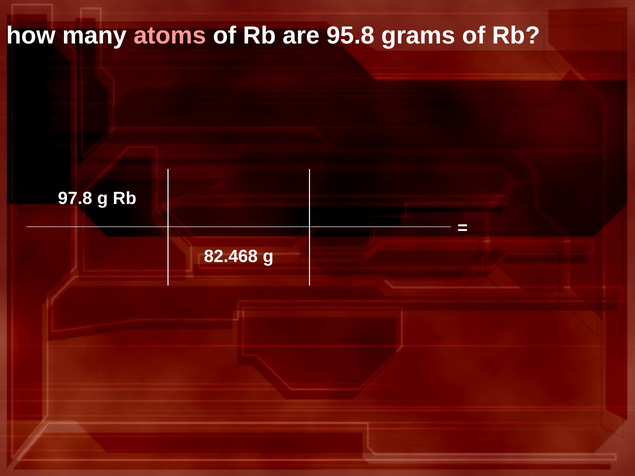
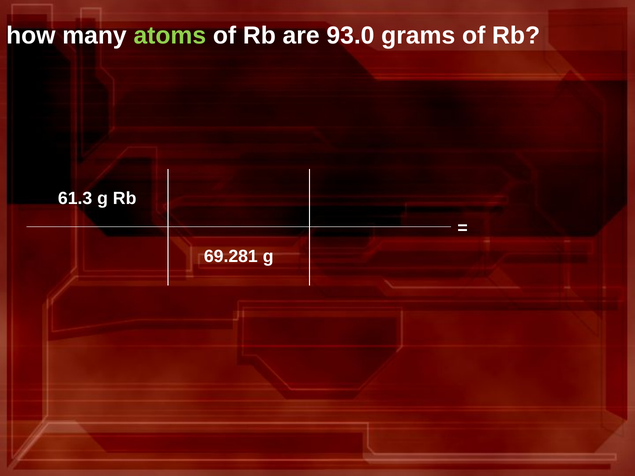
atoms colour: pink -> light green
95.8: 95.8 -> 93.0
97.8: 97.8 -> 61.3
82.468: 82.468 -> 69.281
